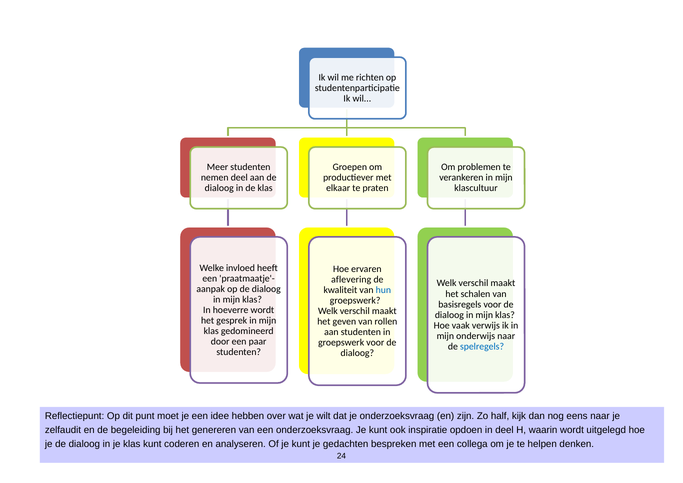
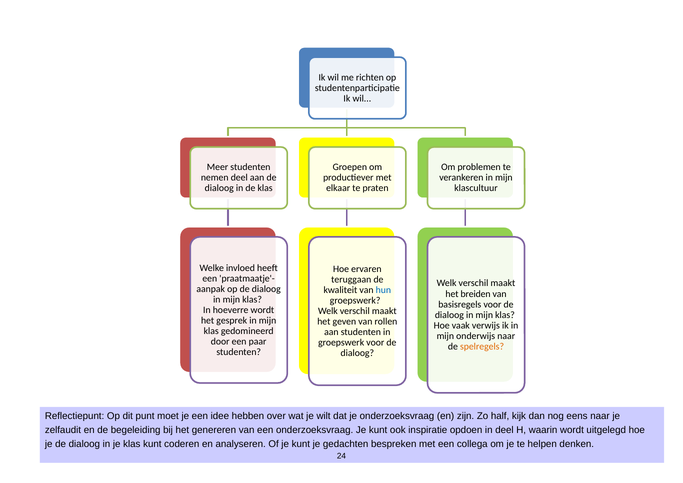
aflevering: aflevering -> teruggaan
schalen: schalen -> breiden
spelregels colour: blue -> orange
